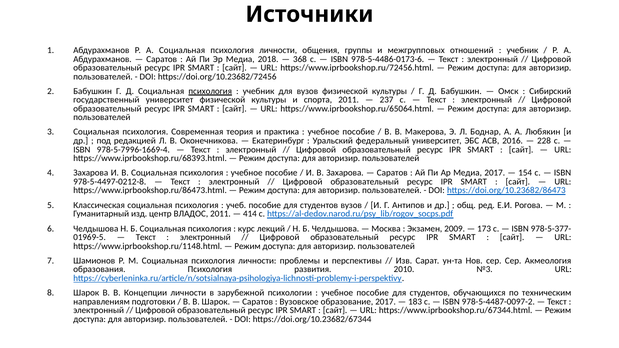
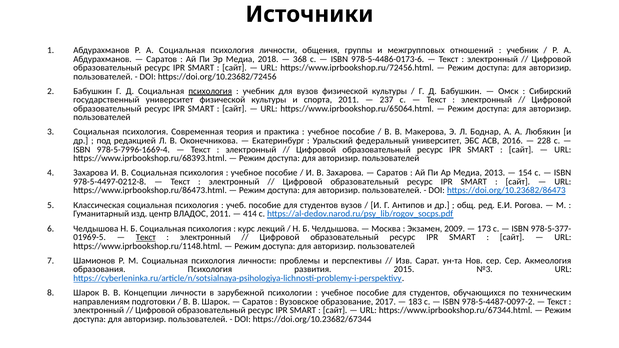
Медиа 2017: 2017 -> 2013
Текст at (146, 237) underline: none -> present
2010: 2010 -> 2015
